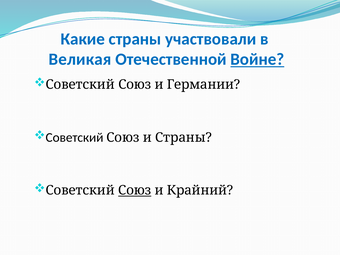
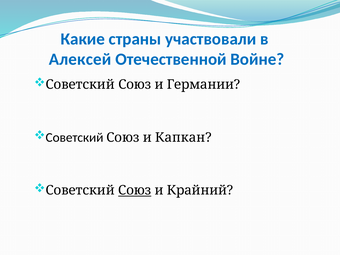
Великая: Великая -> Алексей
Войне underline: present -> none
и Страны: Страны -> Капкан
